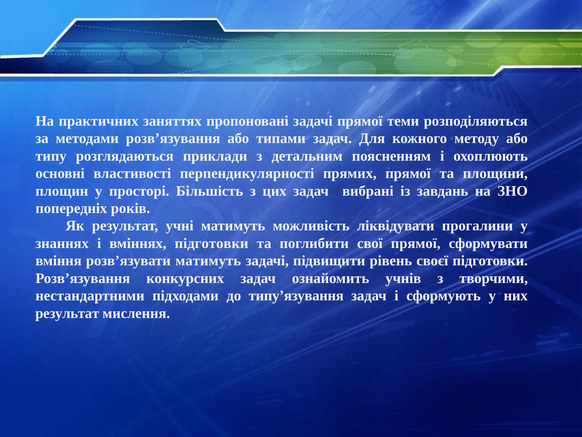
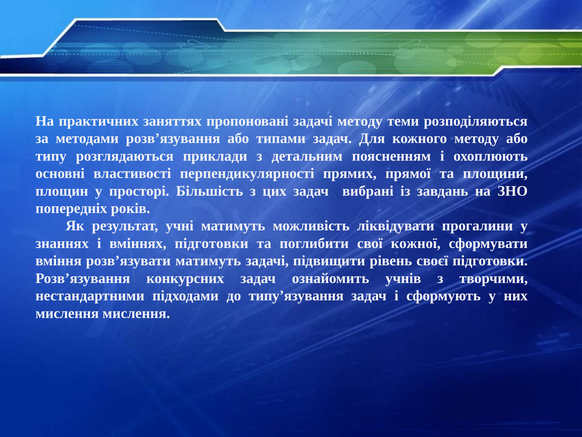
задачі прямої: прямої -> методу
свої прямої: прямої -> кожної
результат at (67, 313): результат -> мислення
